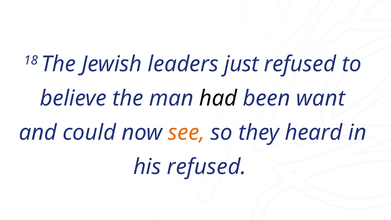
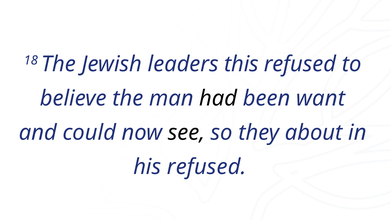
just: just -> this
see colour: orange -> black
heard: heard -> about
